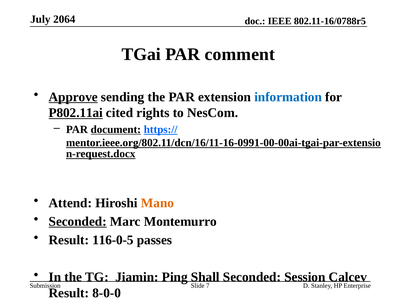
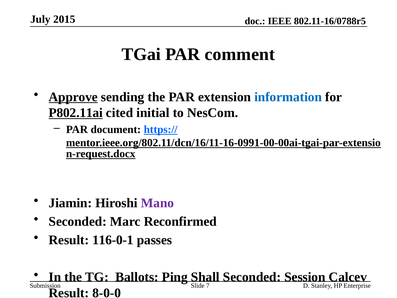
2064: 2064 -> 2015
rights: rights -> initial
document underline: present -> none
Attend: Attend -> Jiamin
Mano colour: orange -> purple
Seconded at (78, 221) underline: present -> none
Montemurro: Montemurro -> Reconfirmed
116-0-5: 116-0-5 -> 116-0-1
Jiamin: Jiamin -> Ballots
